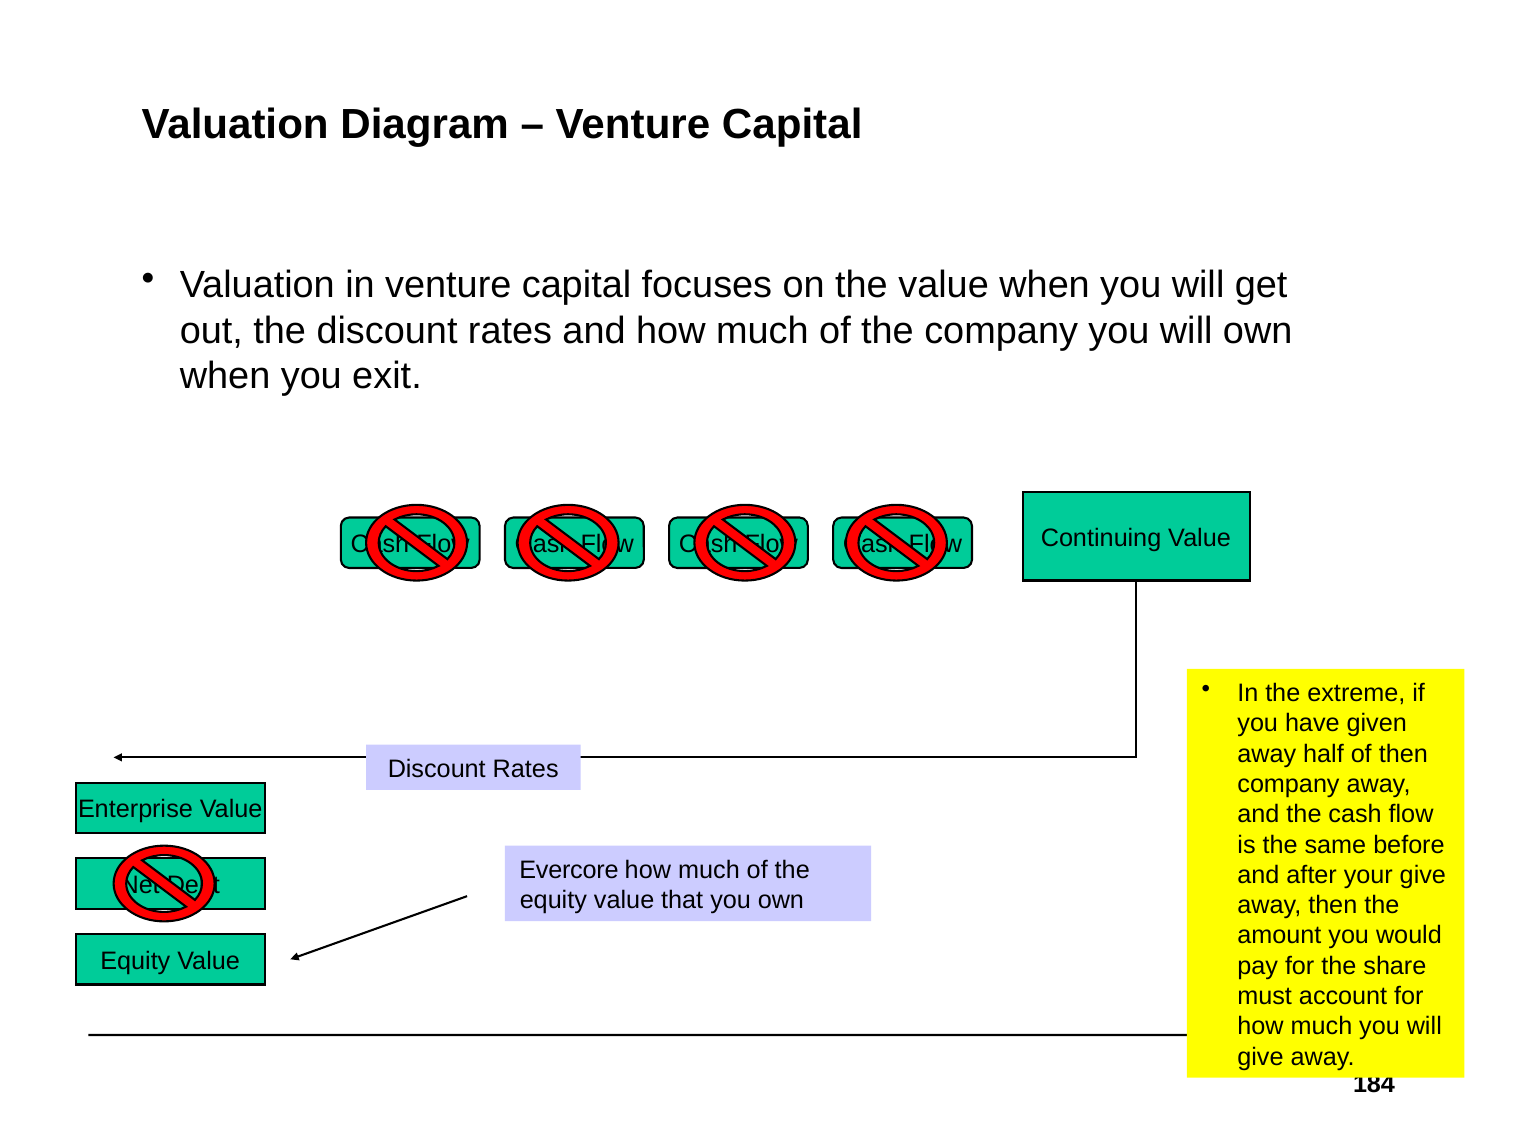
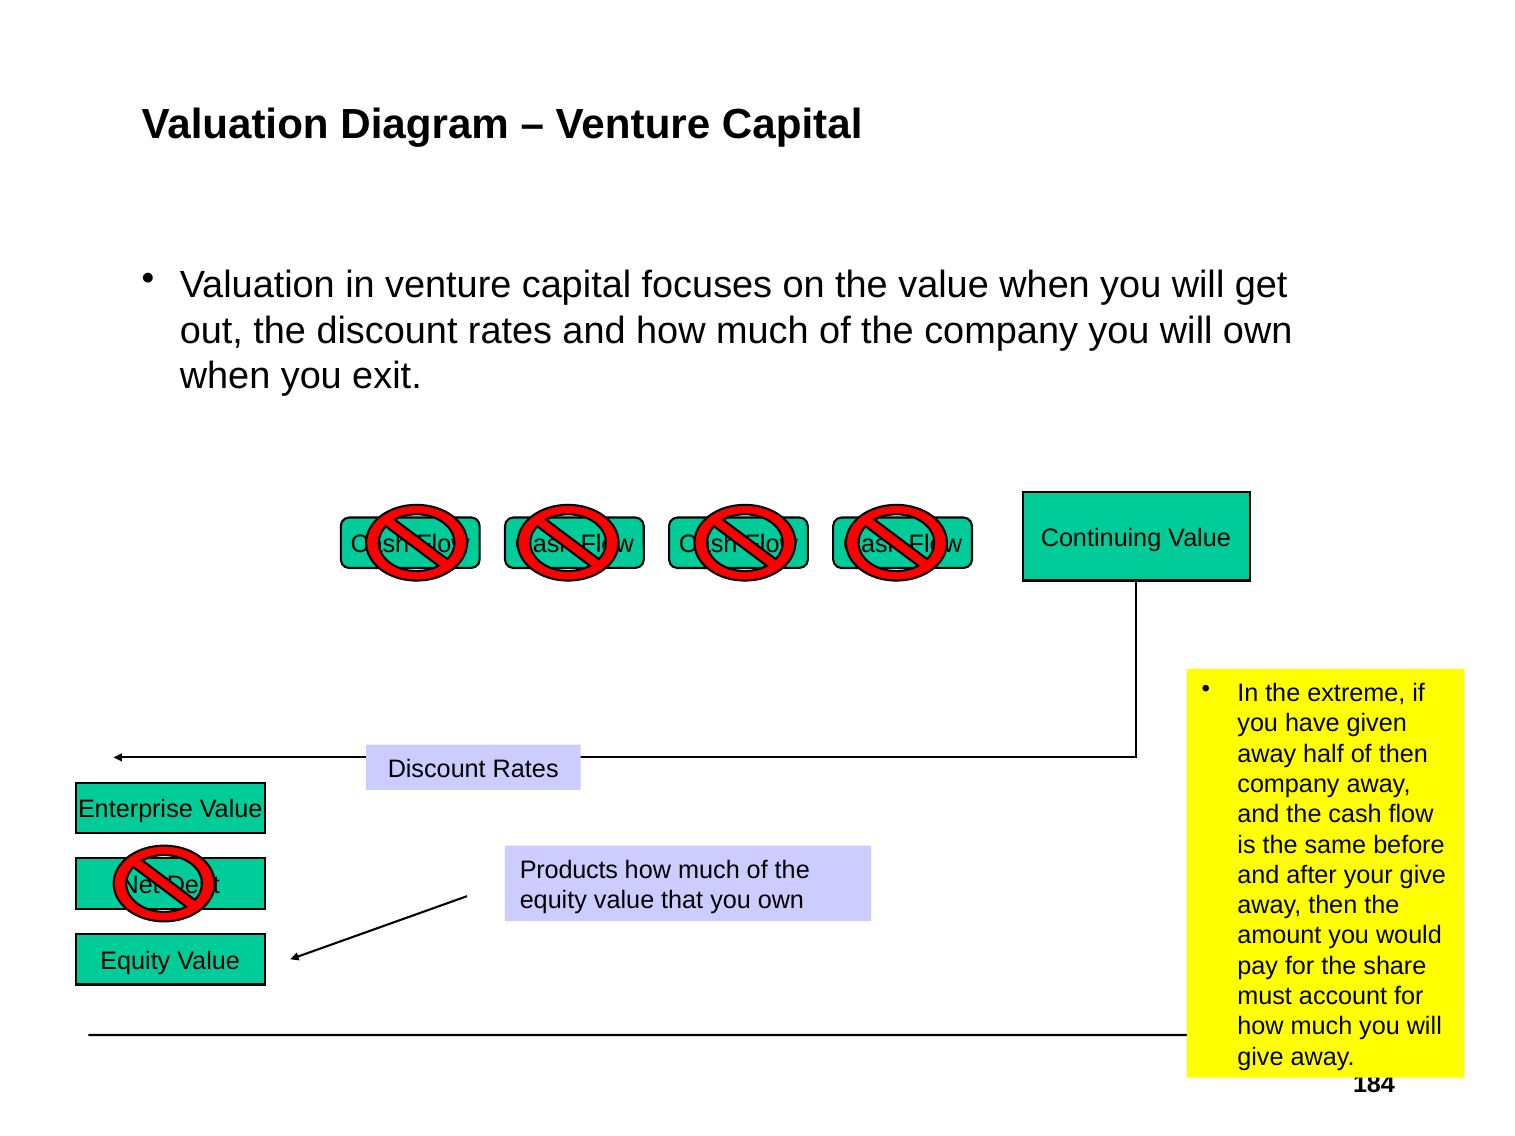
Evercore: Evercore -> Products
